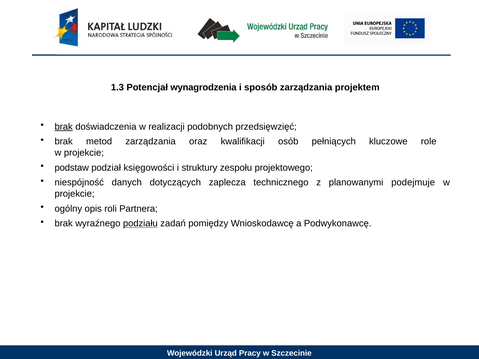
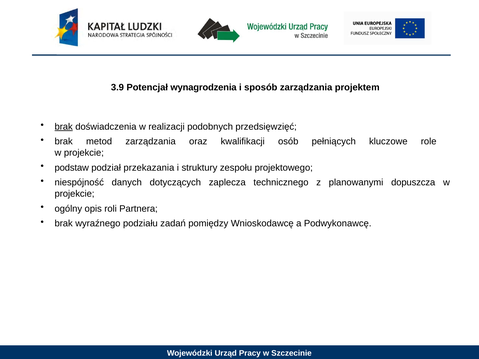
1.3: 1.3 -> 3.9
księgowości: księgowości -> przekazania
podejmuje: podejmuje -> dopuszcza
podziału underline: present -> none
